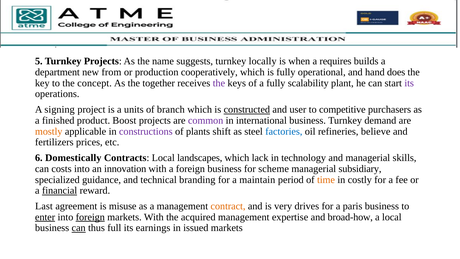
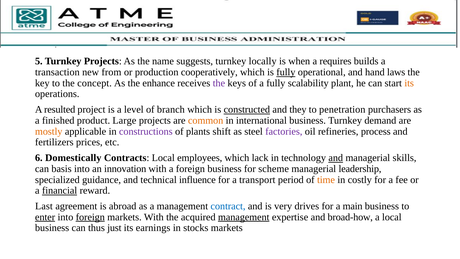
department: department -> transaction
fully at (286, 72) underline: none -> present
does: does -> laws
together: together -> enhance
its at (409, 83) colour: purple -> orange
signing: signing -> resulted
units: units -> level
user: user -> they
competitive: competitive -> penetration
Boost: Boost -> Large
common colour: purple -> orange
factories colour: blue -> purple
believe: believe -> process
landscapes: landscapes -> employees
and at (336, 158) underline: none -> present
costs: costs -> basis
subsidiary: subsidiary -> leadership
branding: branding -> influence
maintain: maintain -> transport
misuse: misuse -> abroad
contract colour: orange -> blue
paris: paris -> main
management at (244, 217) underline: none -> present
can at (79, 228) underline: present -> none
full: full -> just
issued: issued -> stocks
